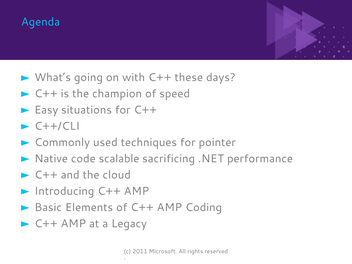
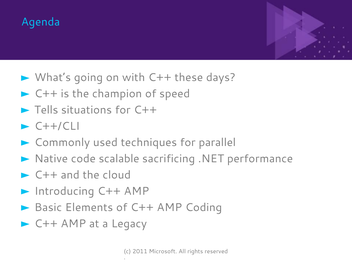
Easy: Easy -> Tells
pointer: pointer -> parallel
